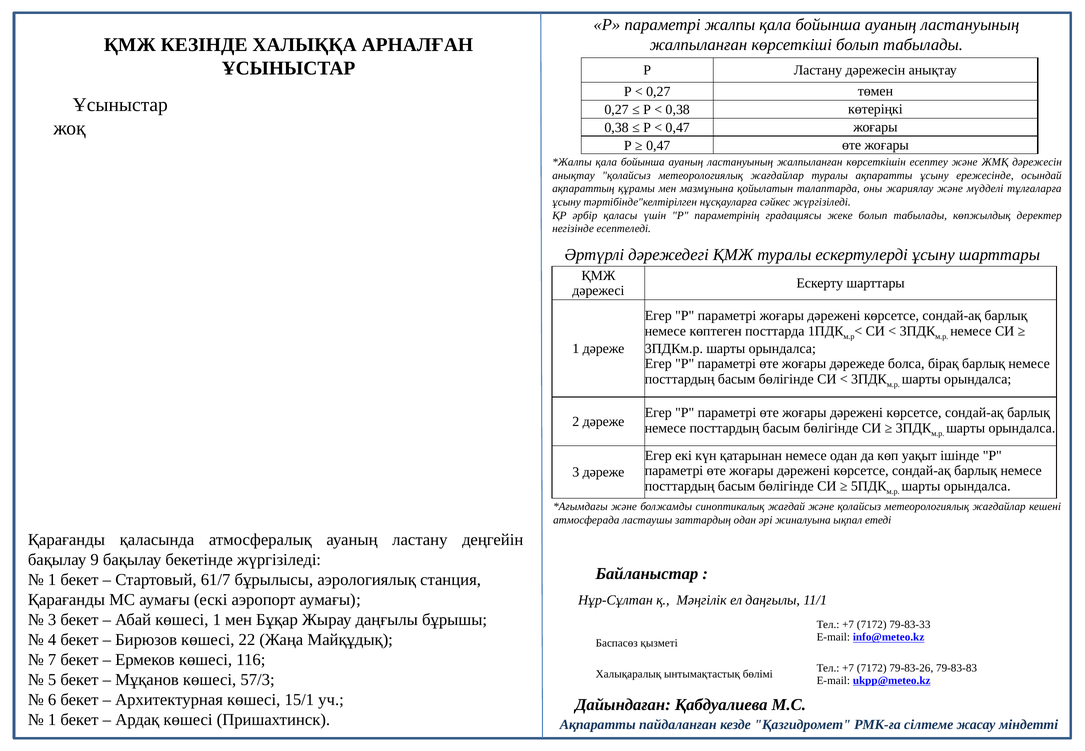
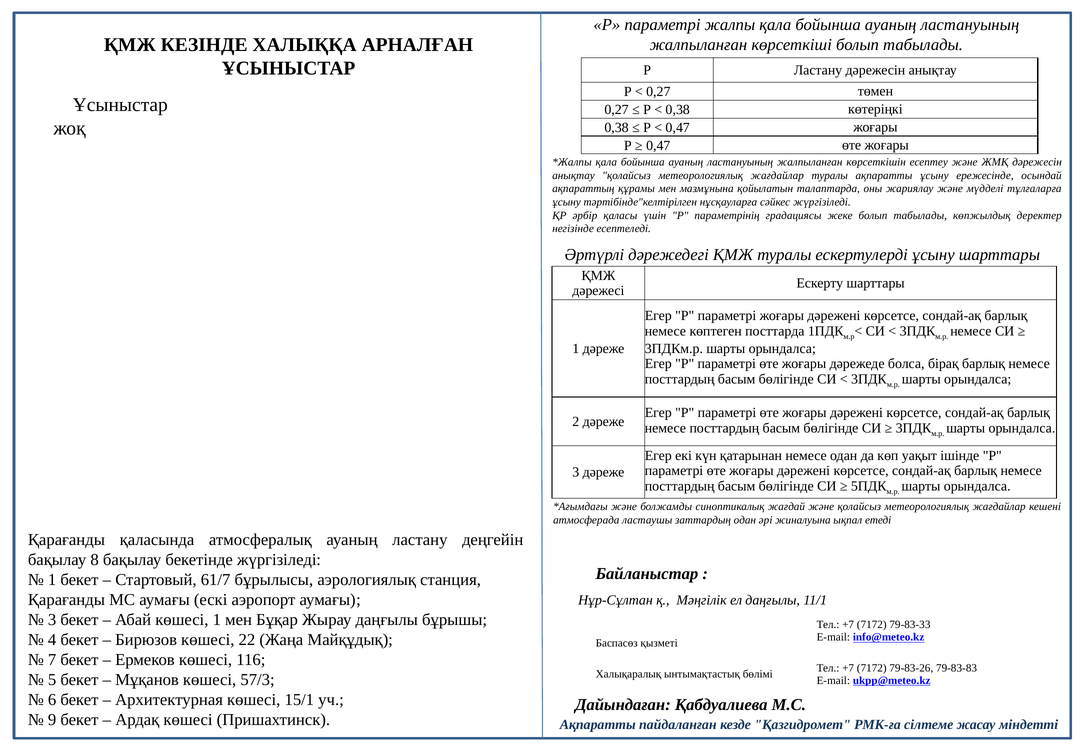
9: 9 -> 8
1 at (52, 720): 1 -> 9
